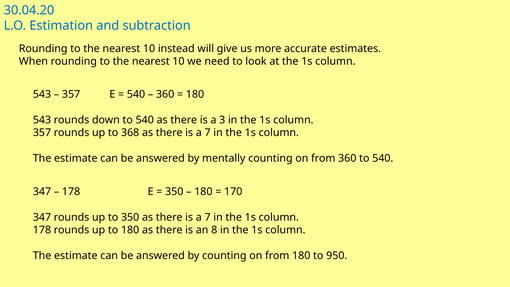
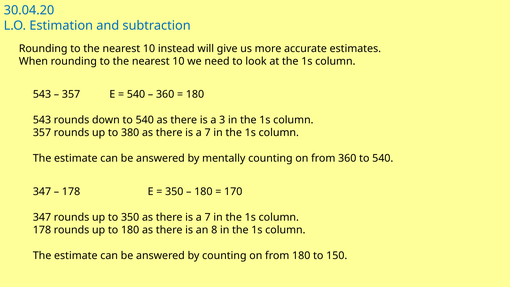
368: 368 -> 380
950: 950 -> 150
